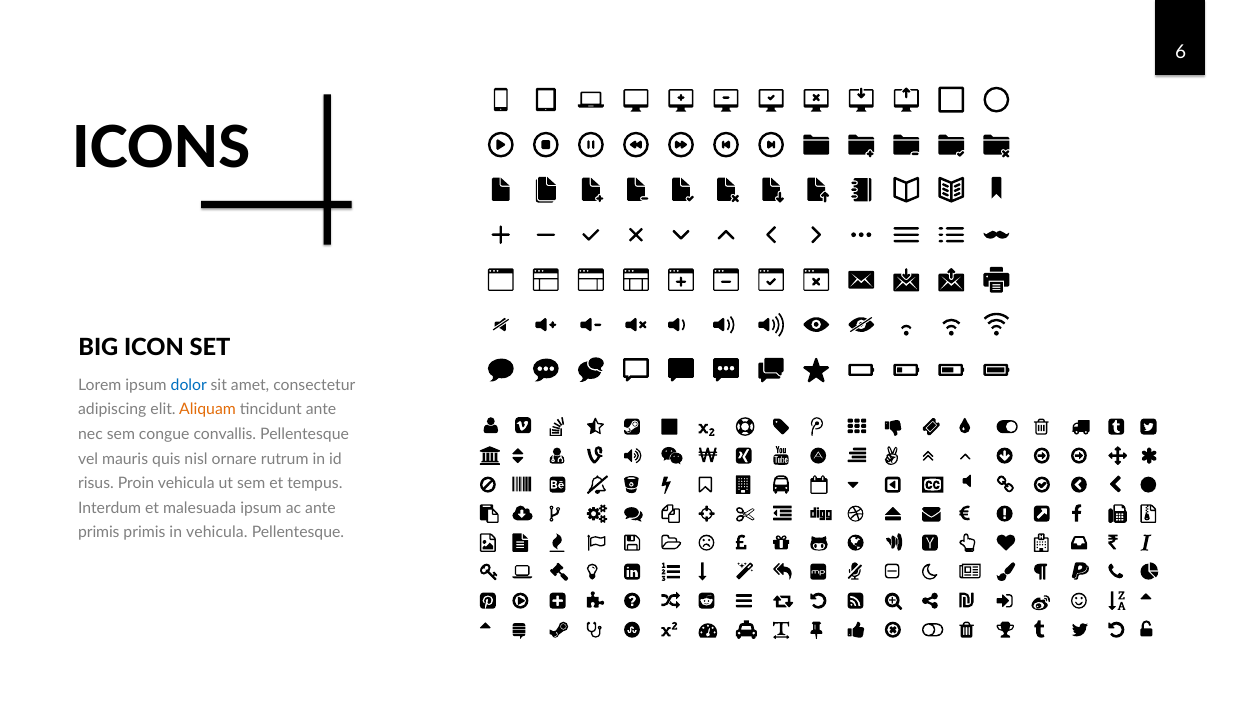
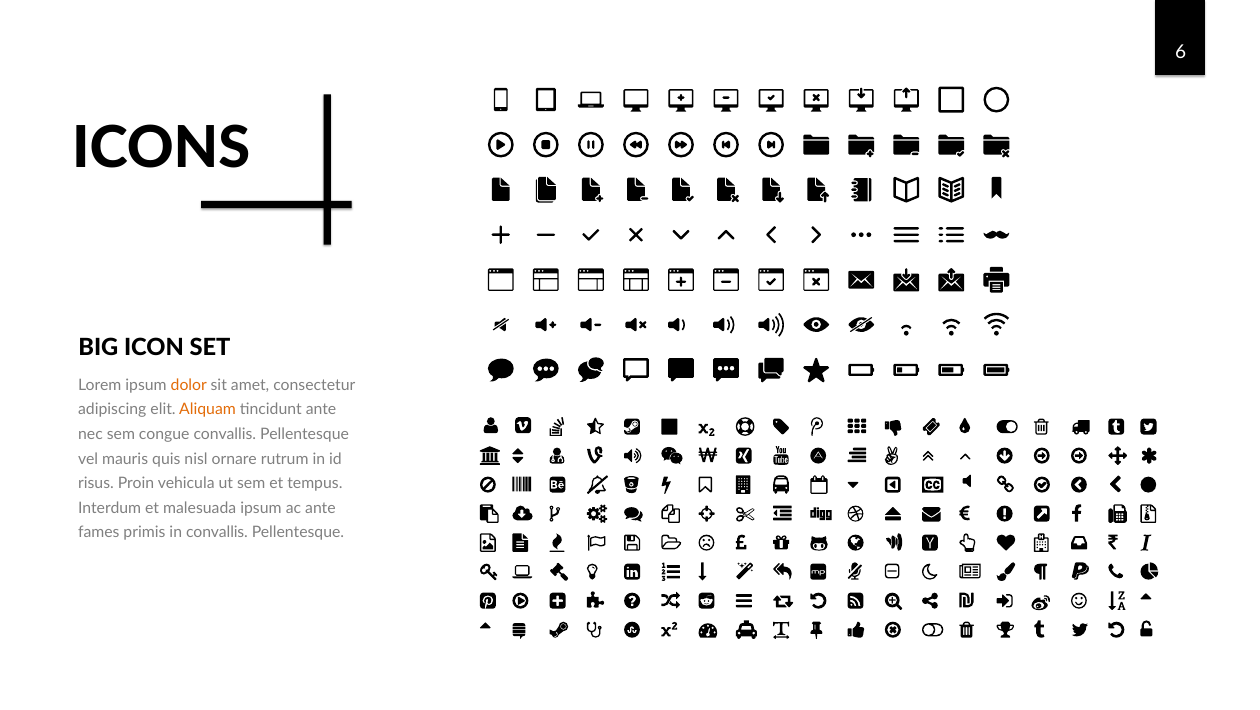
dolor colour: blue -> orange
primis at (99, 533): primis -> fames
in vehicula: vehicula -> convallis
